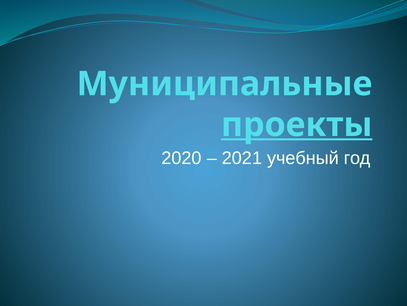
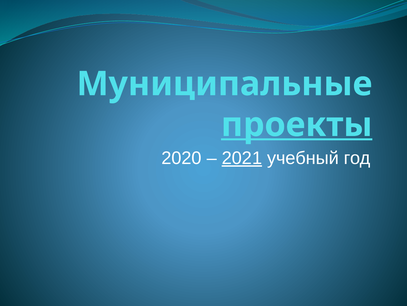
2021 underline: none -> present
